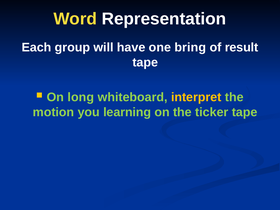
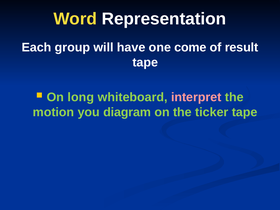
bring: bring -> come
interpret colour: yellow -> pink
learning: learning -> diagram
